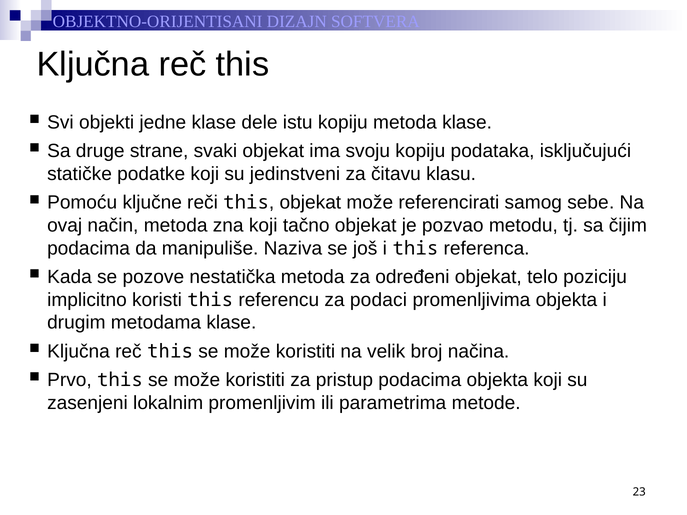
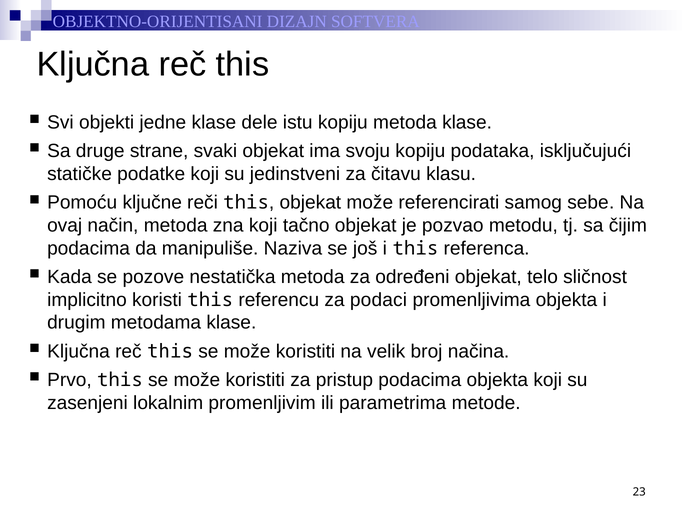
poziciju: poziciju -> sličnost
